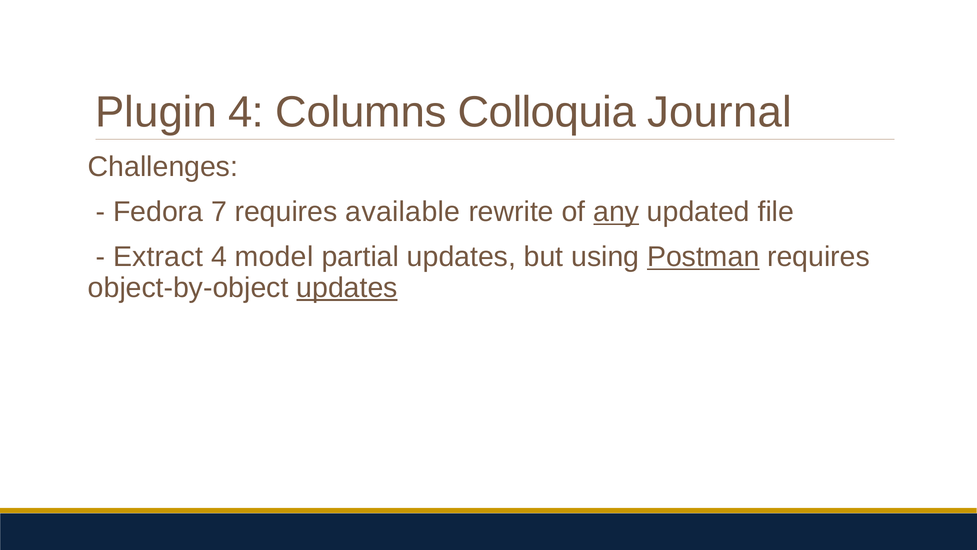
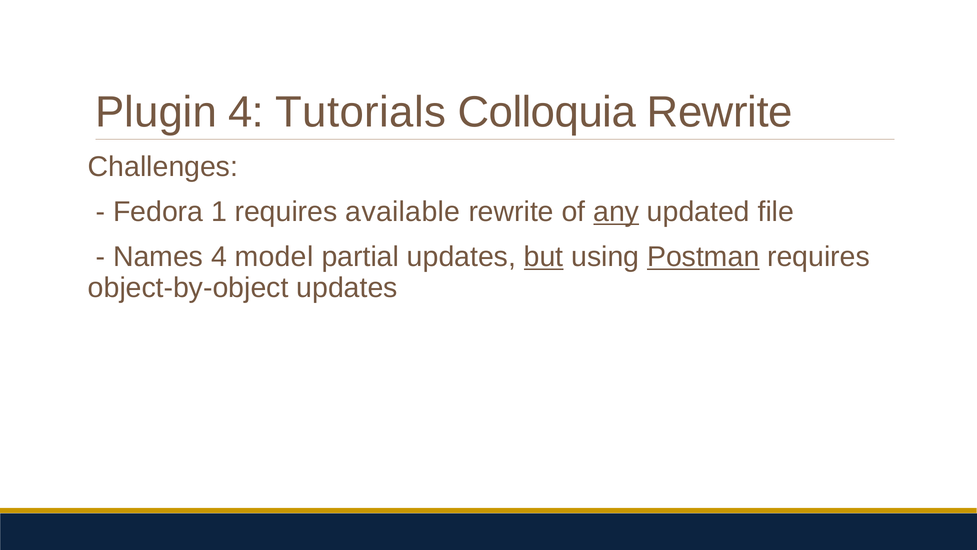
Columns: Columns -> Tutorials
Colloquia Journal: Journal -> Rewrite
7: 7 -> 1
Extract: Extract -> Names
but underline: none -> present
updates at (347, 287) underline: present -> none
